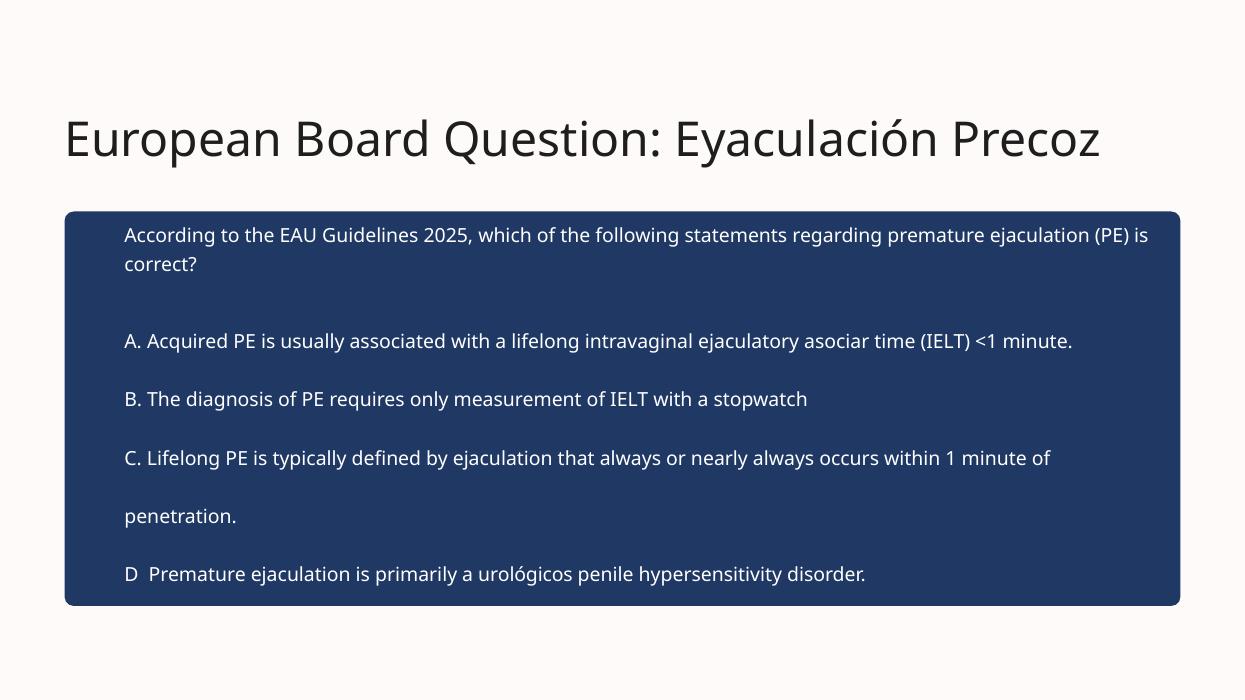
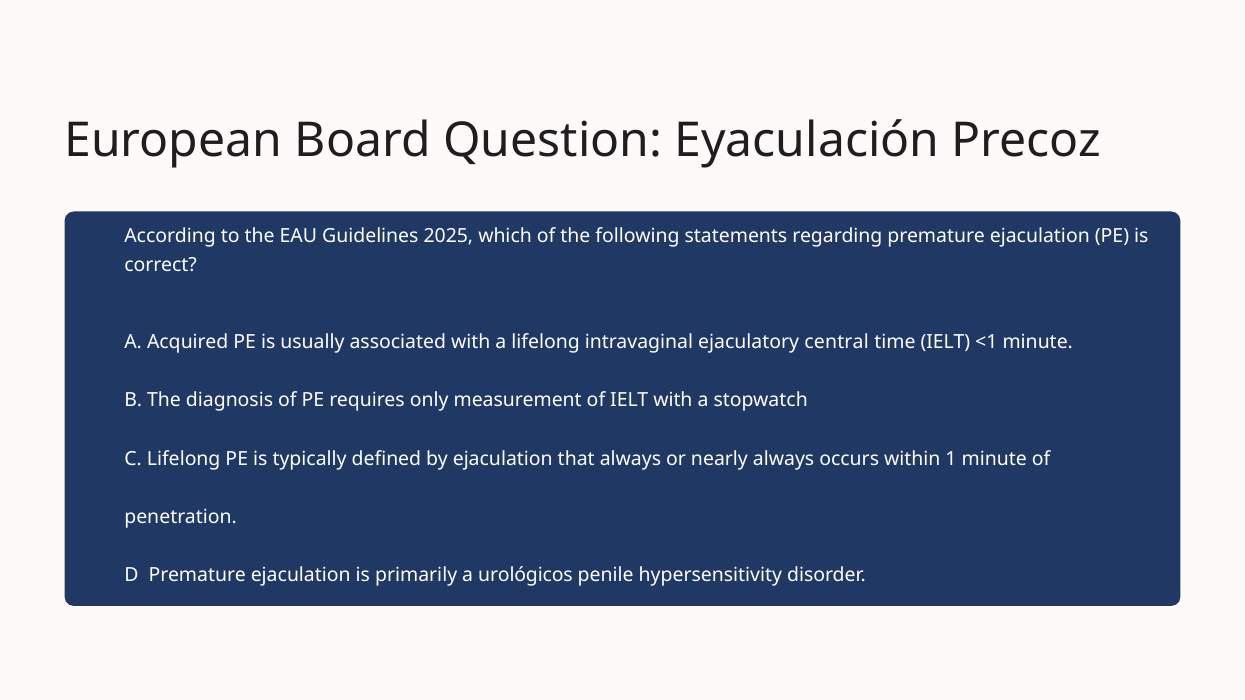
asociar: asociar -> central
